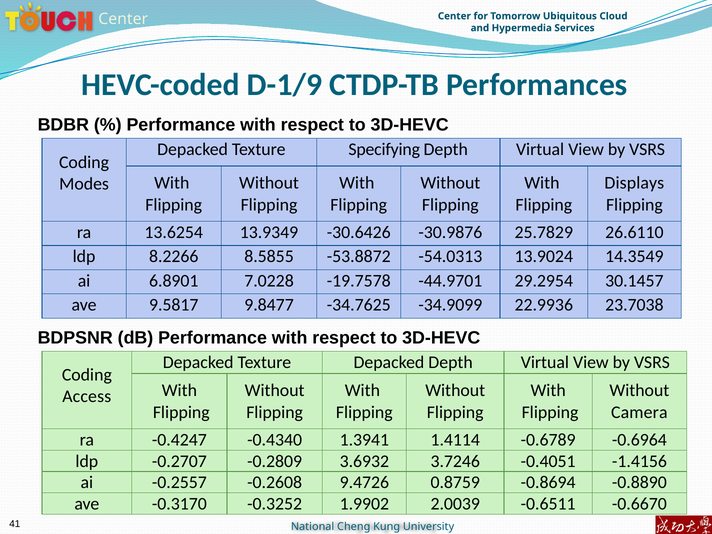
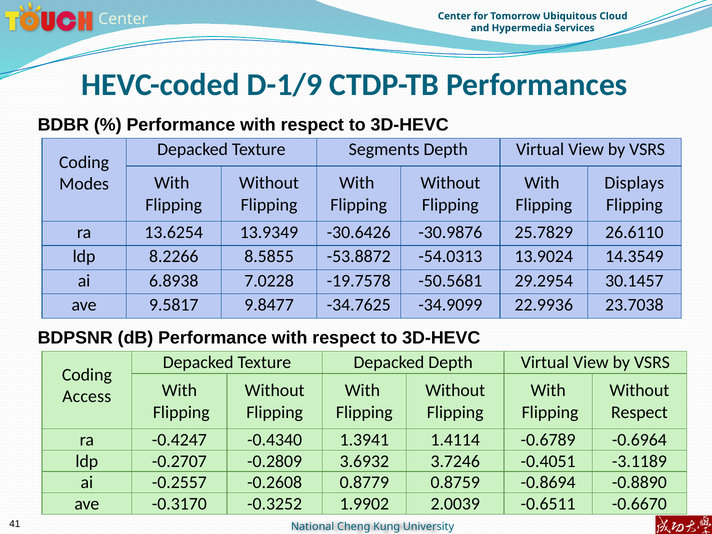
Specifying: Specifying -> Segments
6.8901: 6.8901 -> 6.8938
-44.9701: -44.9701 -> -50.5681
Camera at (639, 412): Camera -> Respect
-1.4156: -1.4156 -> -3.1189
9.4726: 9.4726 -> 0.8779
